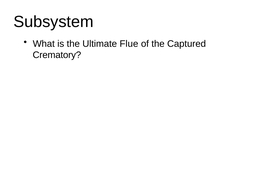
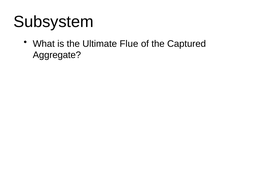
Crematory: Crematory -> Aggregate
